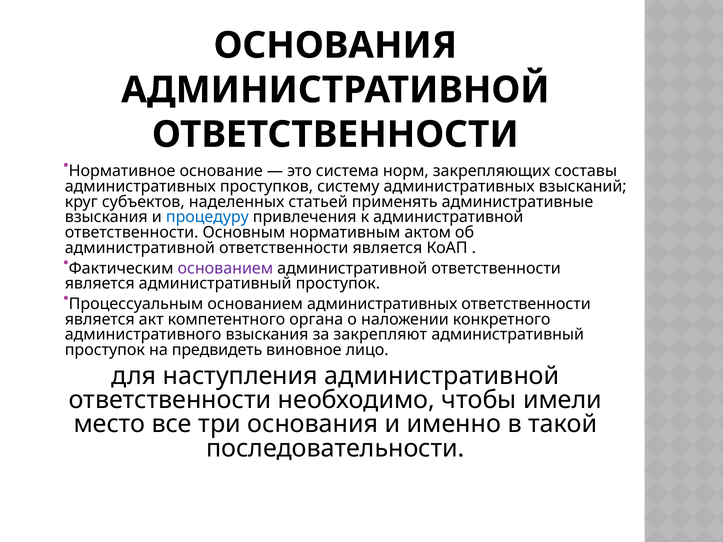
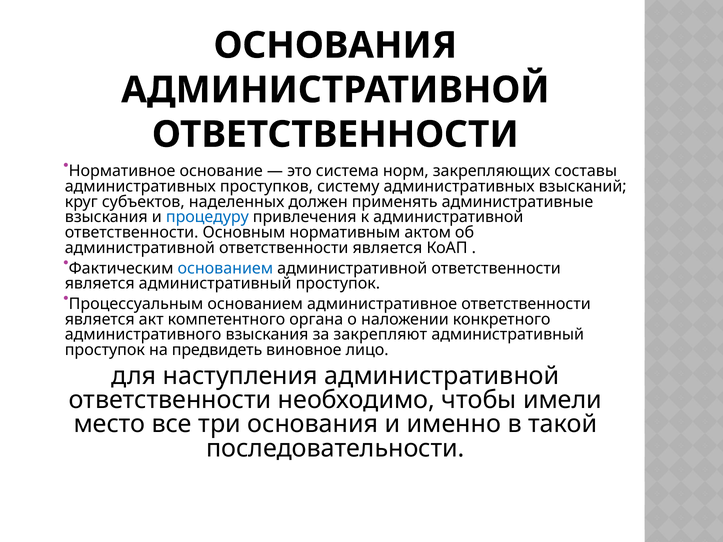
статьей: статьей -> должен
основанием at (225, 268) colour: purple -> blue
основанием административных: административных -> административное
